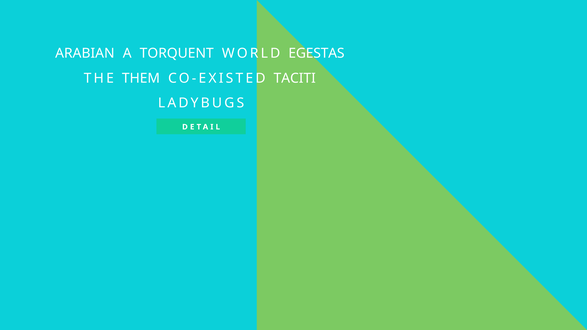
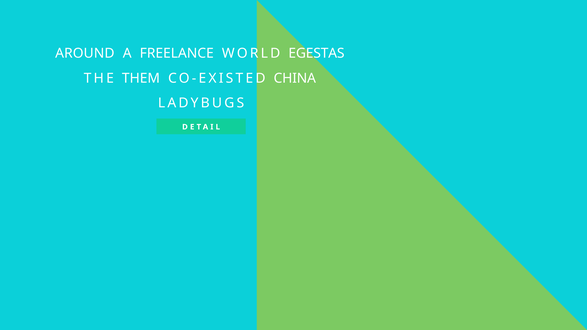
ARABIAN: ARABIAN -> AROUND
TORQUENT: TORQUENT -> FREELANCE
TACITI: TACITI -> CHINA
